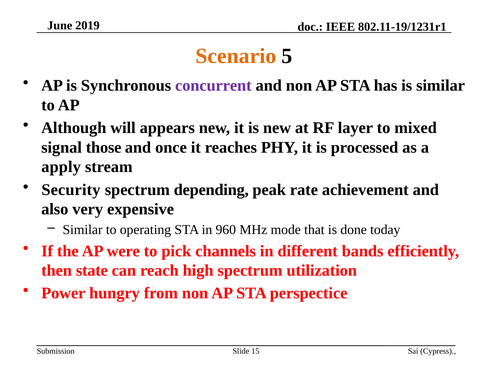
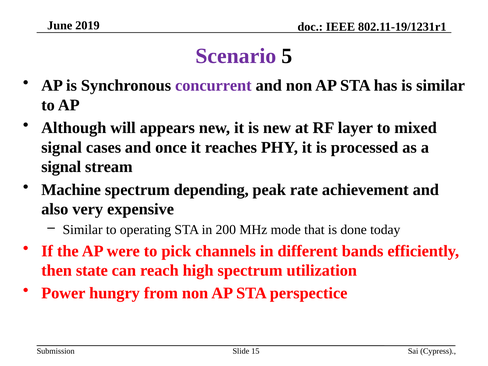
Scenario colour: orange -> purple
those: those -> cases
apply at (61, 167): apply -> signal
Security: Security -> Machine
960: 960 -> 200
